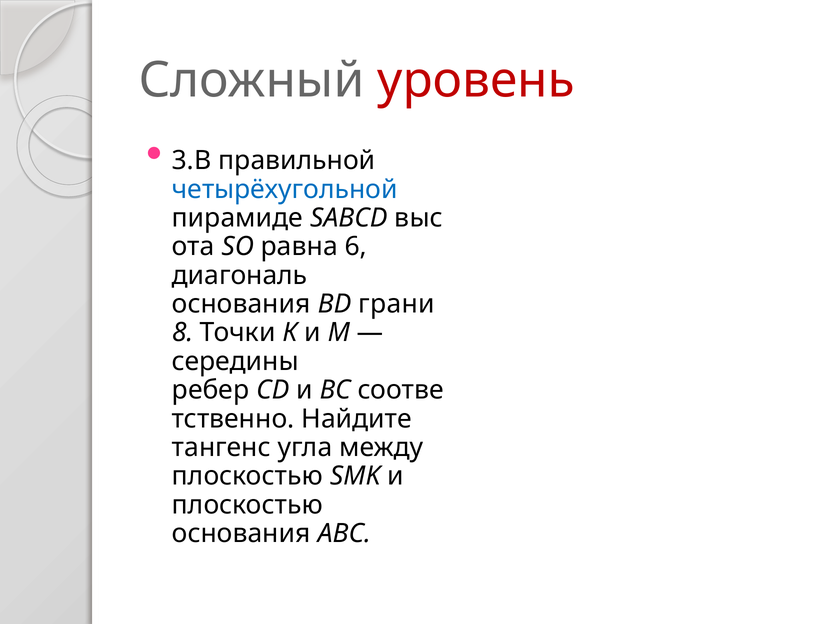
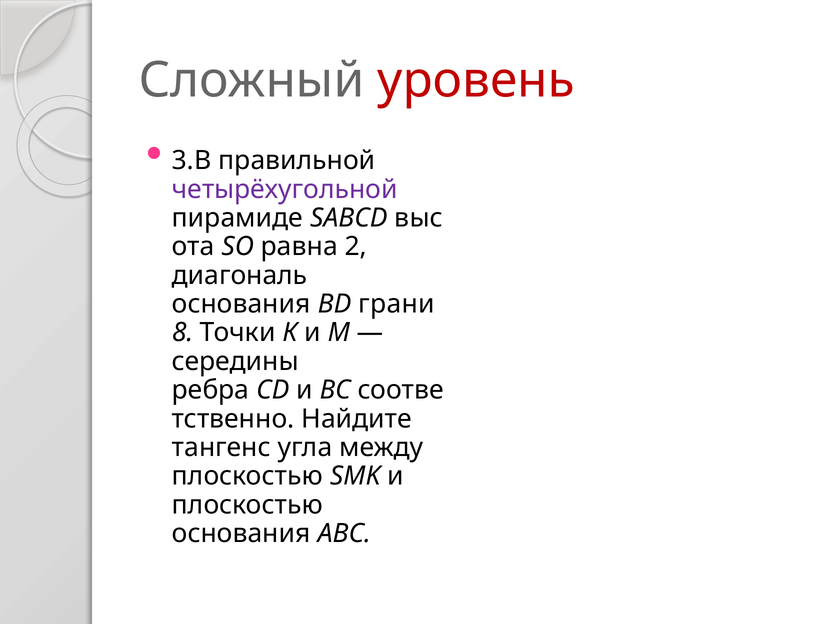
четырёхугольной colour: blue -> purple
6: 6 -> 2
ребер: ребер -> ребра
